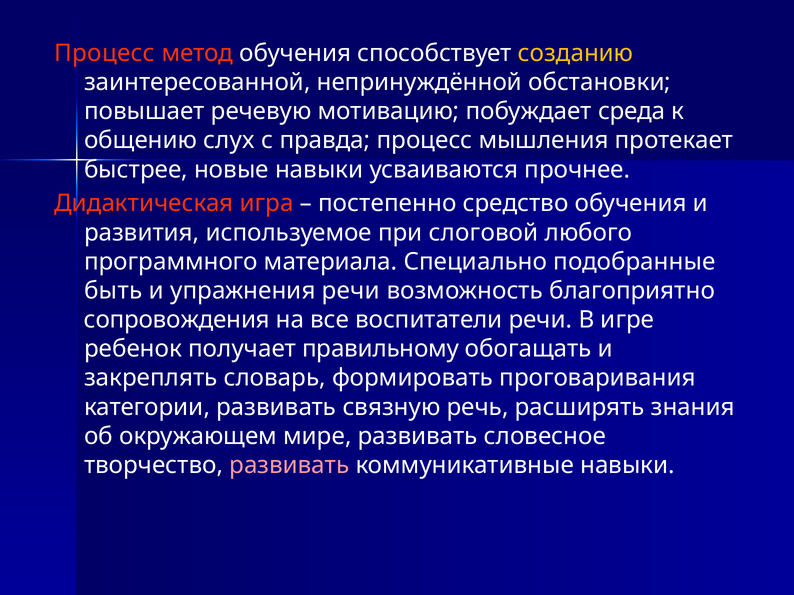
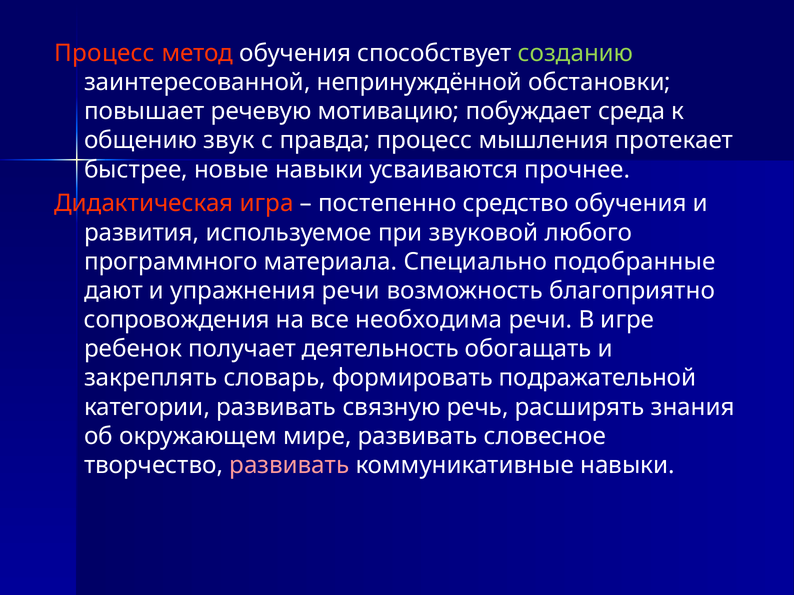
созданию colour: yellow -> light green
слух: слух -> звук
слоговой: слоговой -> звуковой
быть: быть -> дают
воспитатели: воспитатели -> необходима
правильному: правильному -> деятельность
проговаривания: проговаривания -> подражательной
